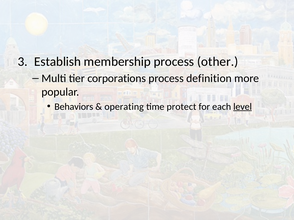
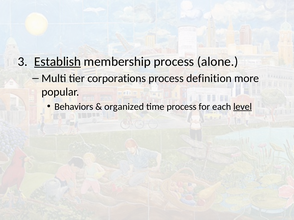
Establish underline: none -> present
other: other -> alone
operating: operating -> organized
time protect: protect -> process
